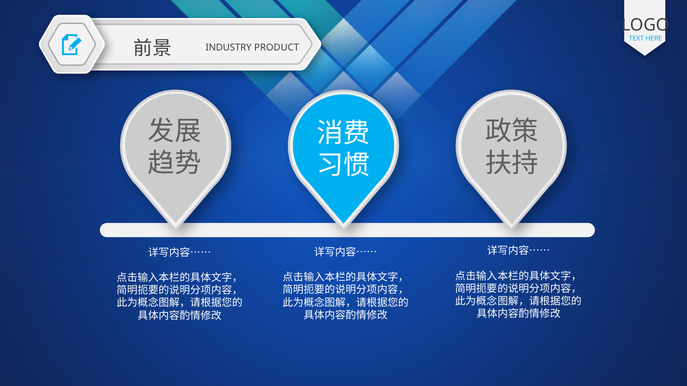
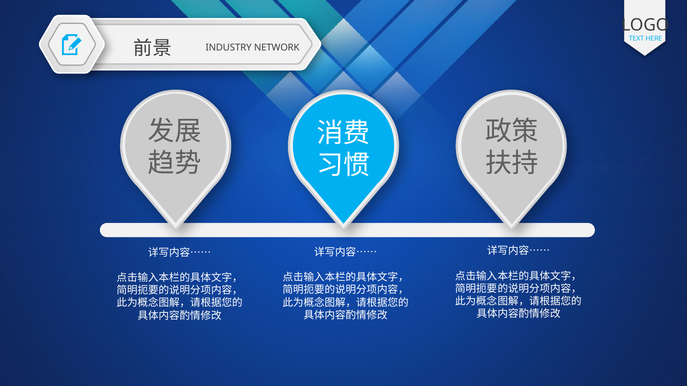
PRODUCT: PRODUCT -> NETWORK
